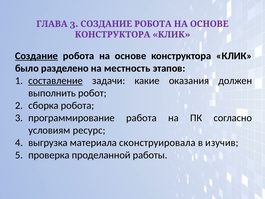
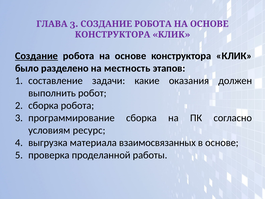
составление underline: present -> none
программирование работа: работа -> сборка
сконструировала: сконструировала -> взаимосвязанных
в изучив: изучив -> основе
